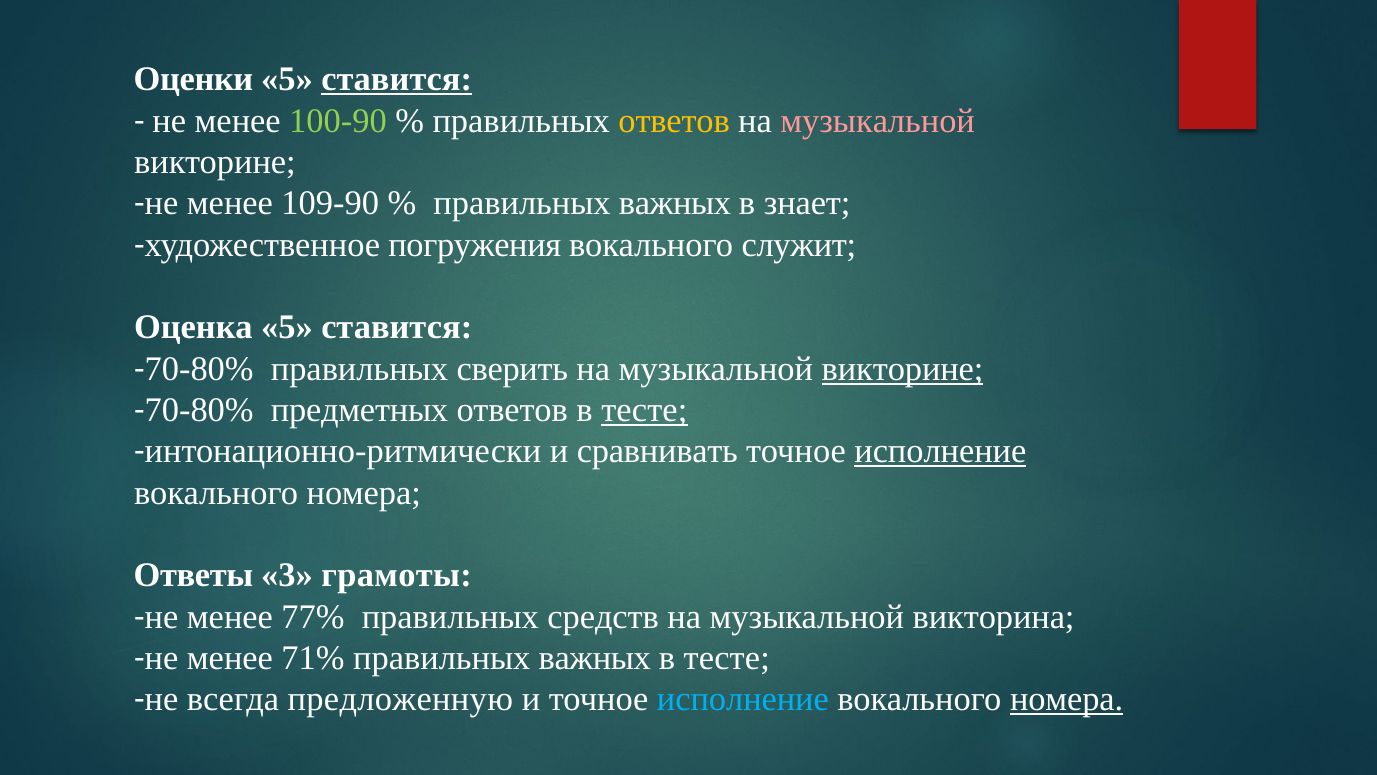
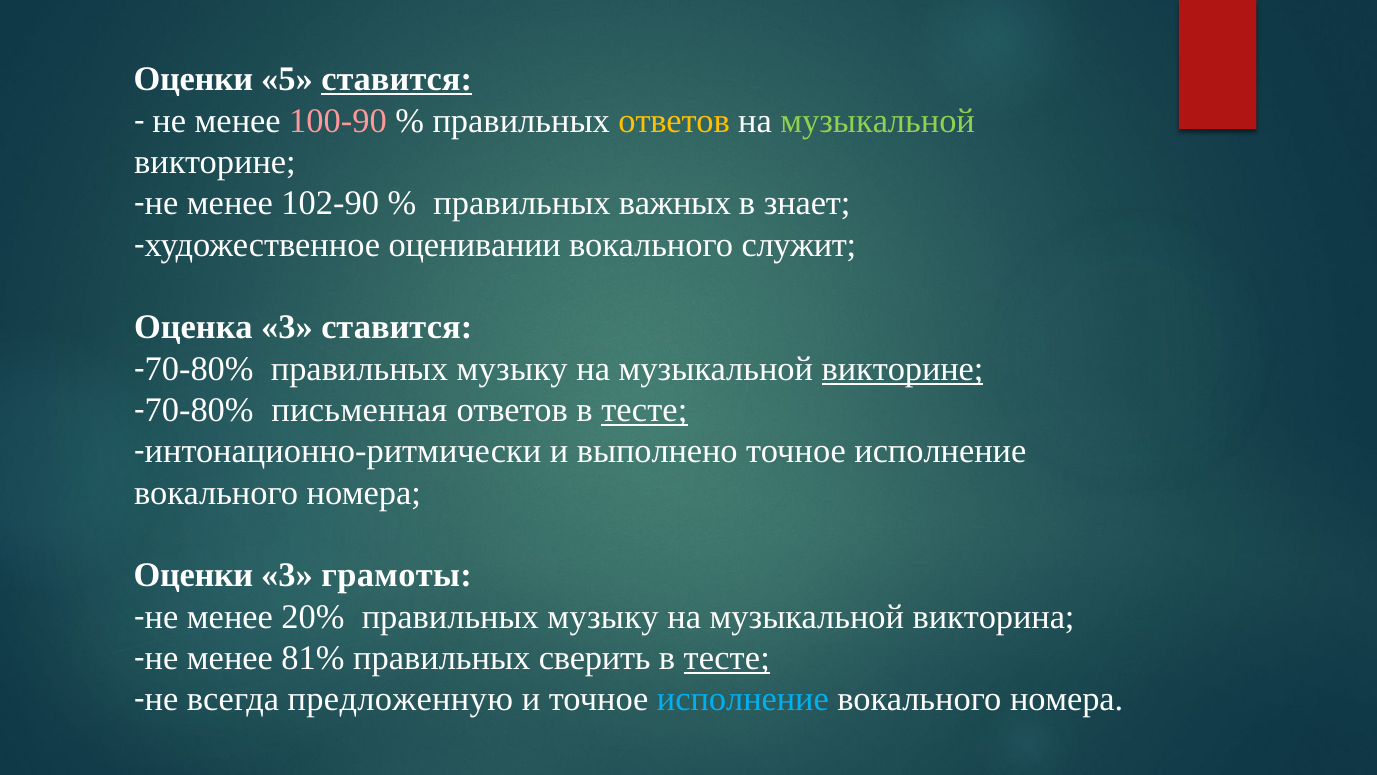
100-90 colour: light green -> pink
музыкальной at (878, 121) colour: pink -> light green
109-90: 109-90 -> 102-90
погружения: погружения -> оценивании
Оценка 5: 5 -> 3
-70-80% правильных сверить: сверить -> музыку
предметных: предметных -> письменная
сравнивать: сравнивать -> выполнено
исполнение at (940, 451) underline: present -> none
Ответы at (194, 575): Ответы -> Оценки
77%: 77% -> 20%
средств at (603, 616): средств -> музыку
71%: 71% -> 81%
важных at (595, 658): важных -> сверить
тесте at (727, 658) underline: none -> present
номера at (1067, 699) underline: present -> none
